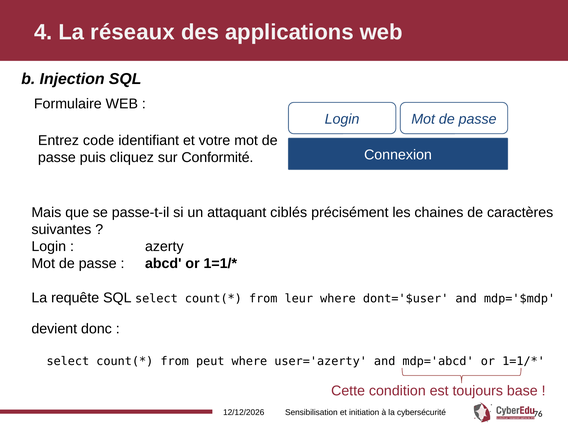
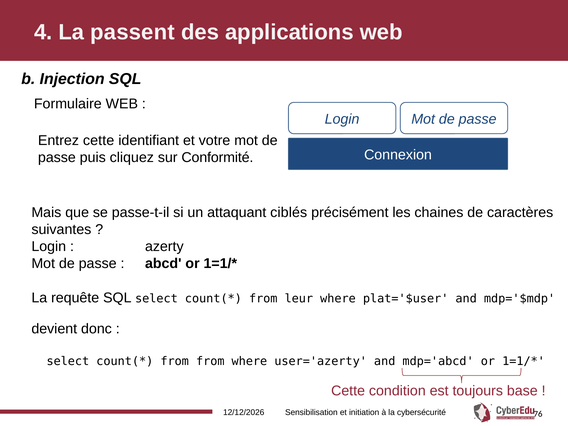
réseaux: réseaux -> passent
Entrez code: code -> cette
dont='$user: dont='$user -> plat='$user
from peut: peut -> from
